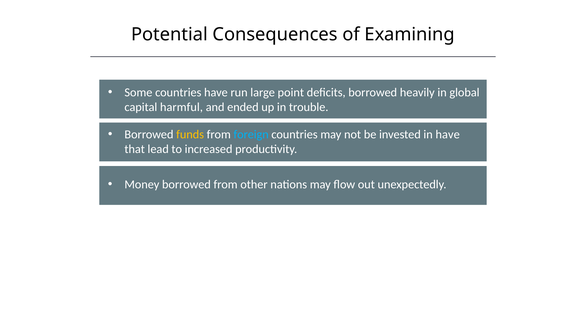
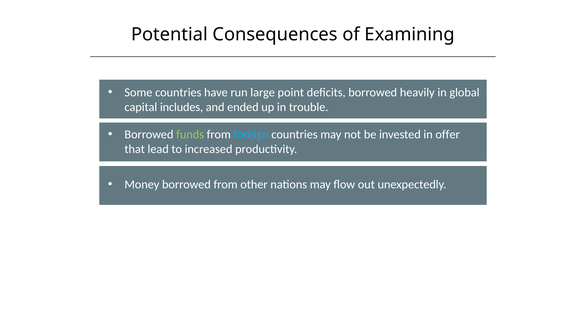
harmful: harmful -> includes
funds colour: yellow -> light green
in have: have -> offer
